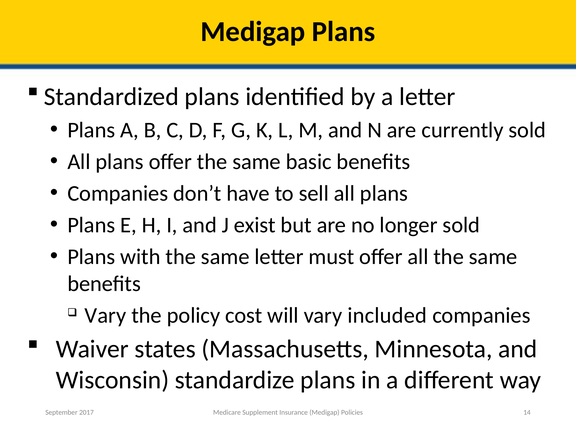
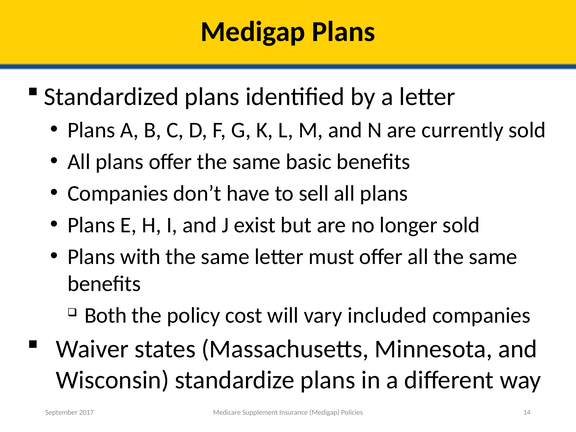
Vary at (105, 315): Vary -> Both
